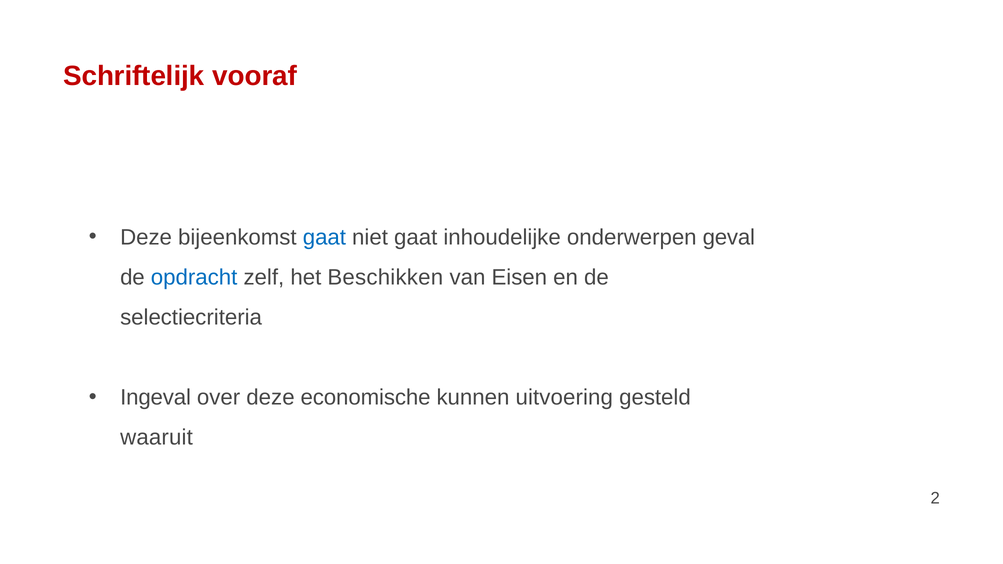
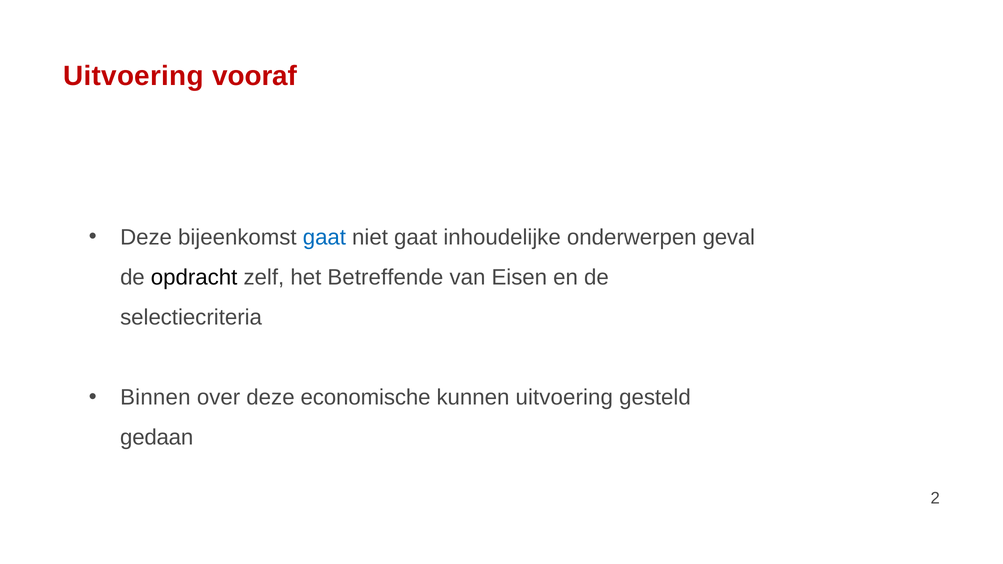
Schriftelijk at (134, 76): Schriftelijk -> Uitvoering
opdracht colour: blue -> black
Beschikken: Beschikken -> Betreffende
Ingeval: Ingeval -> Binnen
waaruit: waaruit -> gedaan
